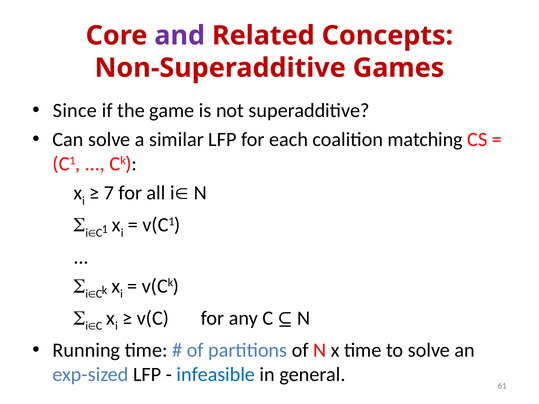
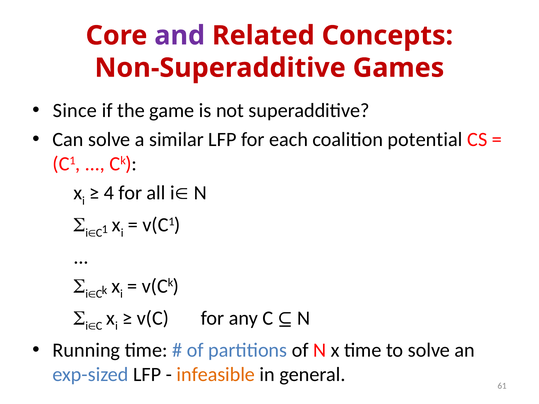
matching: matching -> potential
7: 7 -> 4
infeasible colour: blue -> orange
